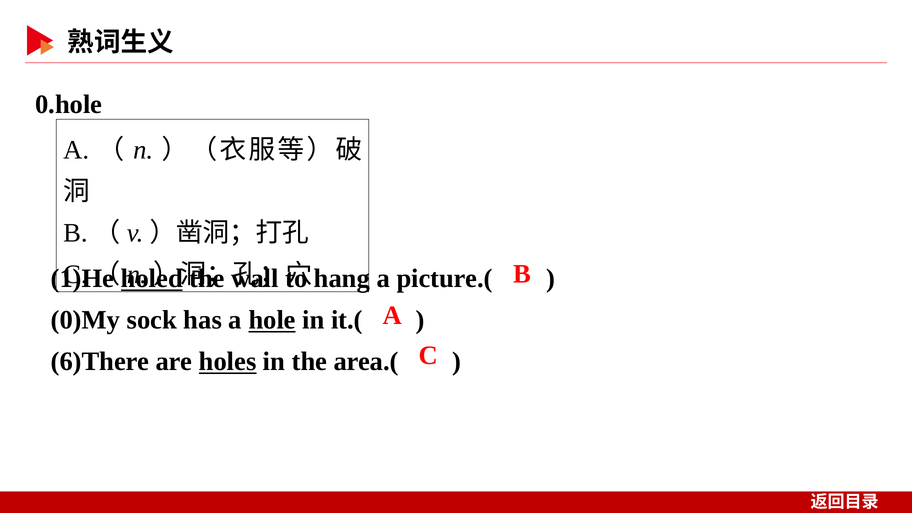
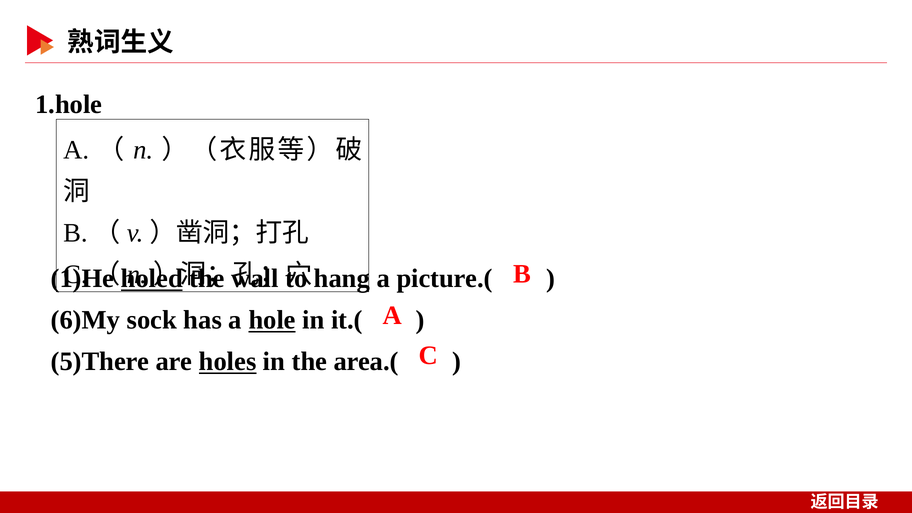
0.hole: 0.hole -> 1.hole
0)My: 0)My -> 6)My
6)There: 6)There -> 5)There
